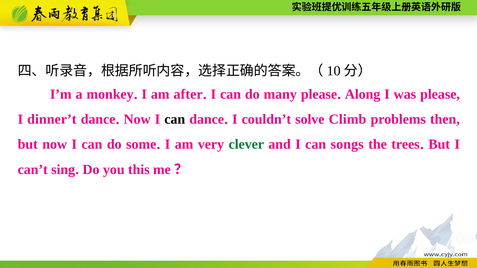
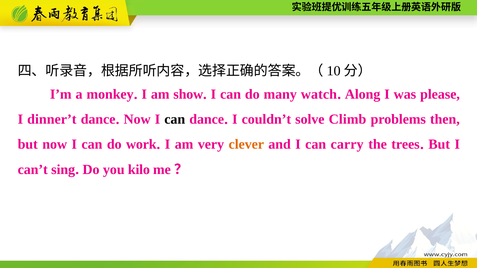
after: after -> show
many please: please -> watch
some: some -> work
clever colour: green -> orange
songs: songs -> carry
this: this -> kilo
